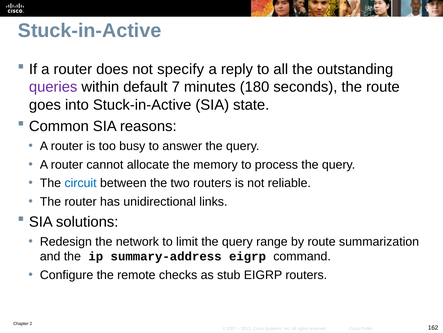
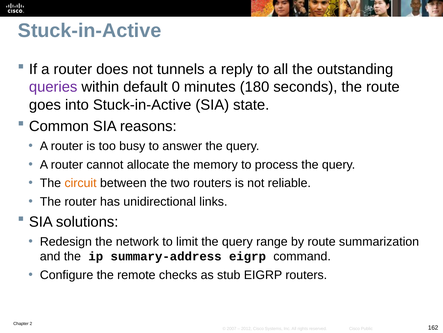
specify: specify -> tunnels
7: 7 -> 0
circuit colour: blue -> orange
